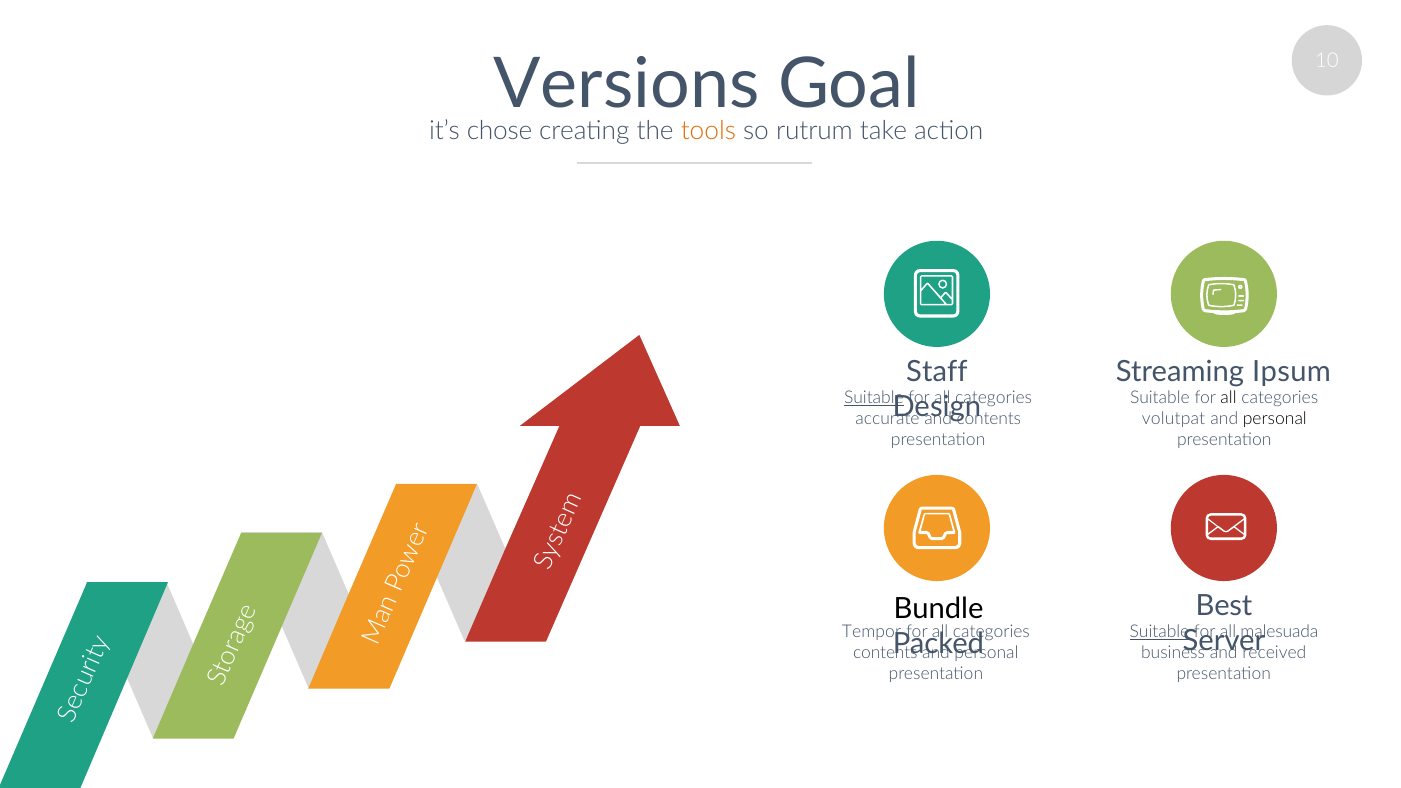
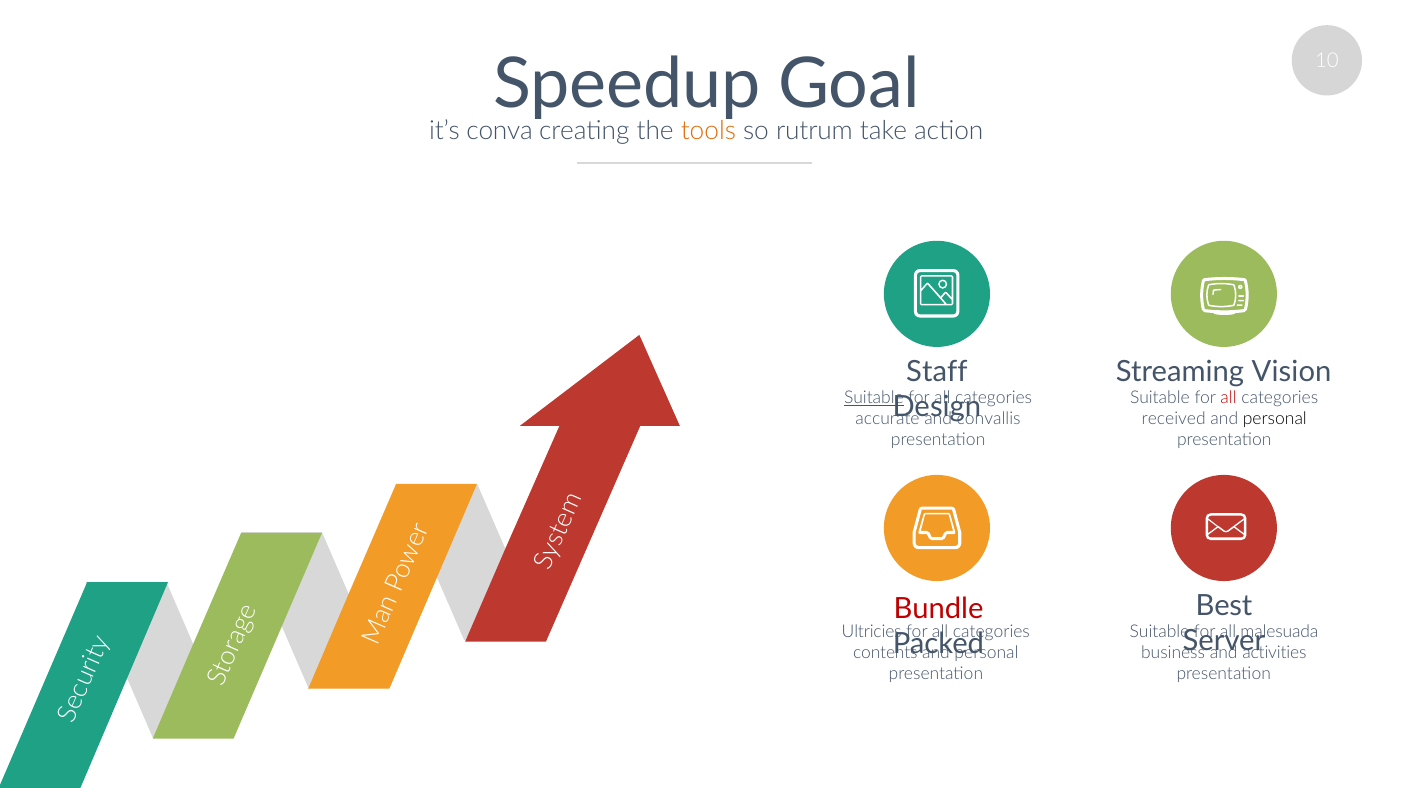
Versions: Versions -> Speedup
chose: chose -> conva
Ipsum: Ipsum -> Vision
all at (1229, 398) colour: black -> red
contents at (989, 419): contents -> convallis
volutpat: volutpat -> received
Bundle colour: black -> red
Tempor: Tempor -> Ultricies
Suitable at (1159, 632) underline: present -> none
received: received -> activities
